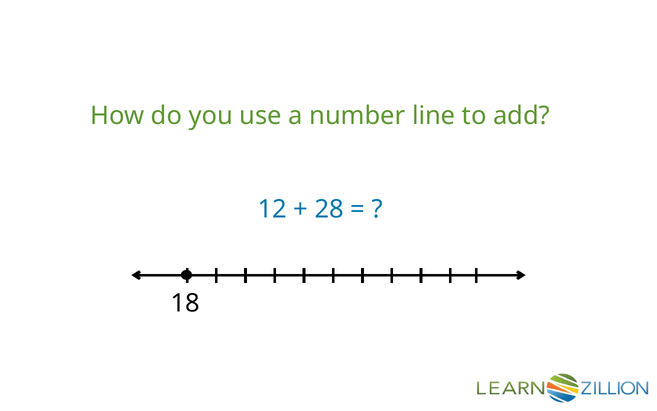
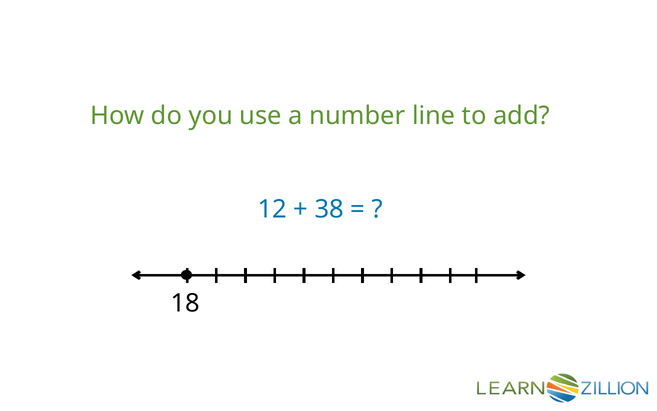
28: 28 -> 38
